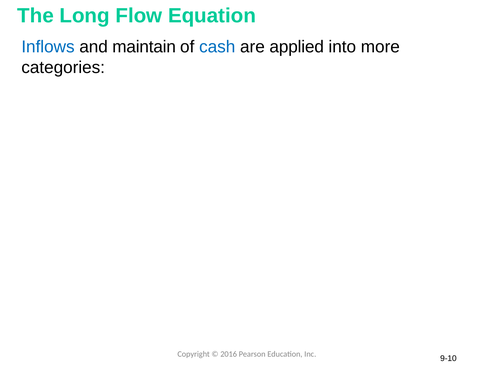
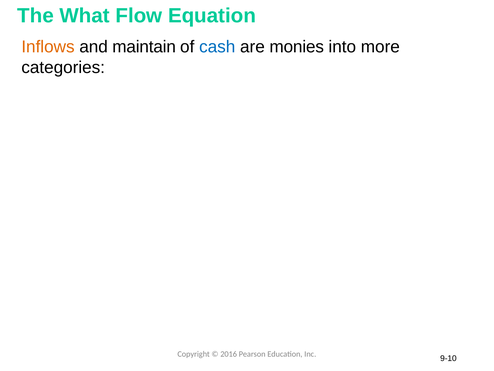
Long: Long -> What
Inflows colour: blue -> orange
applied: applied -> monies
